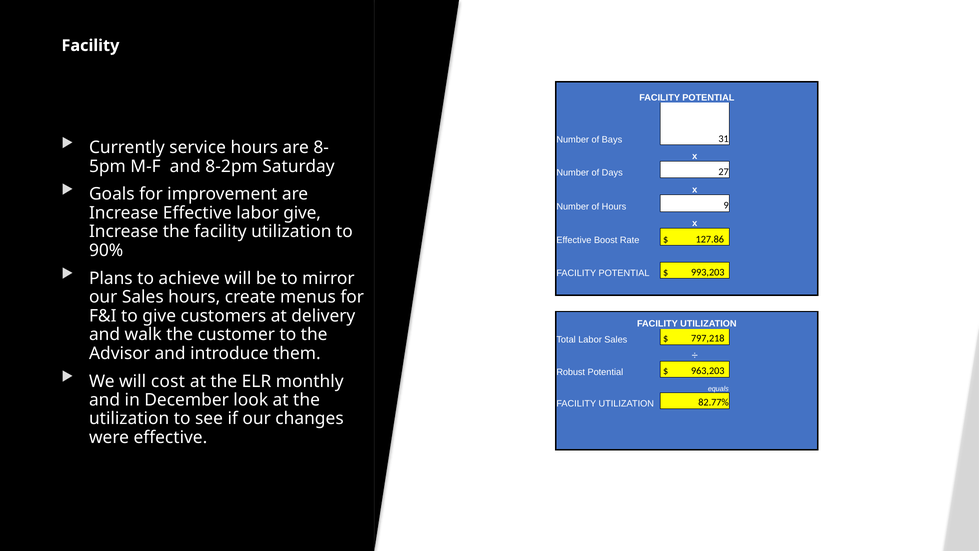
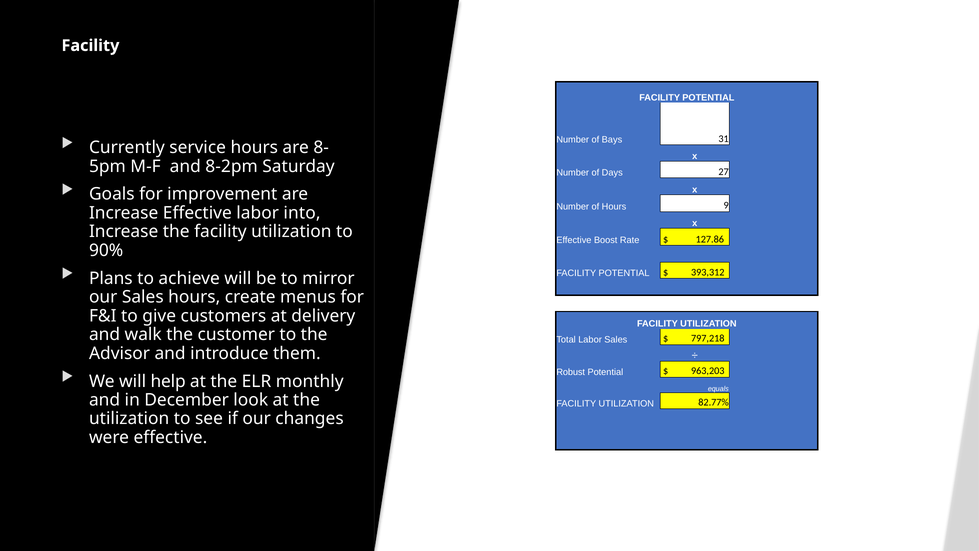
labor give: give -> into
993,203: 993,203 -> 393,312
cost: cost -> help
